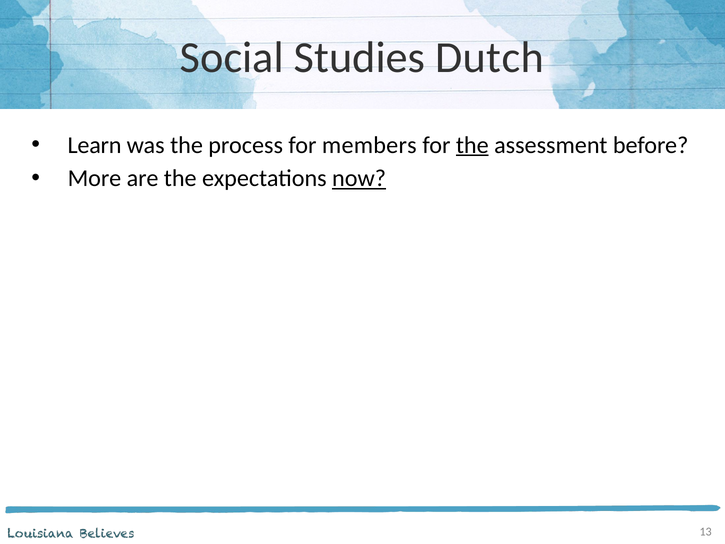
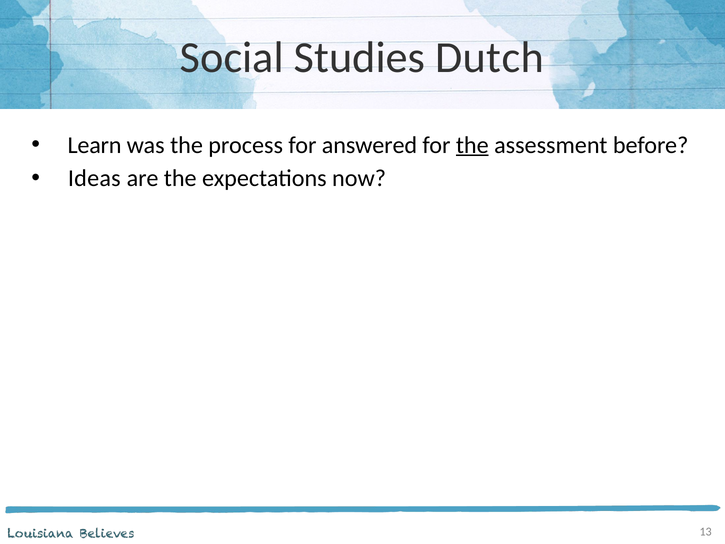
members: members -> answered
More: More -> Ideas
now underline: present -> none
